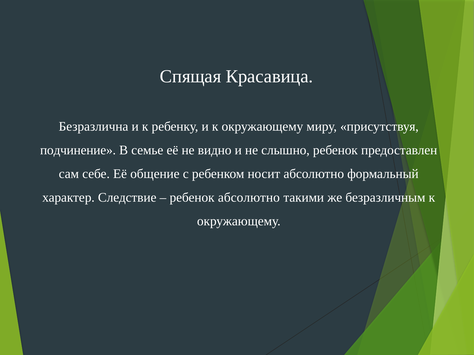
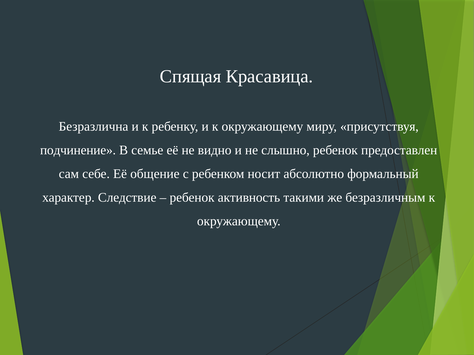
ребенок абсолютно: абсолютно -> активность
